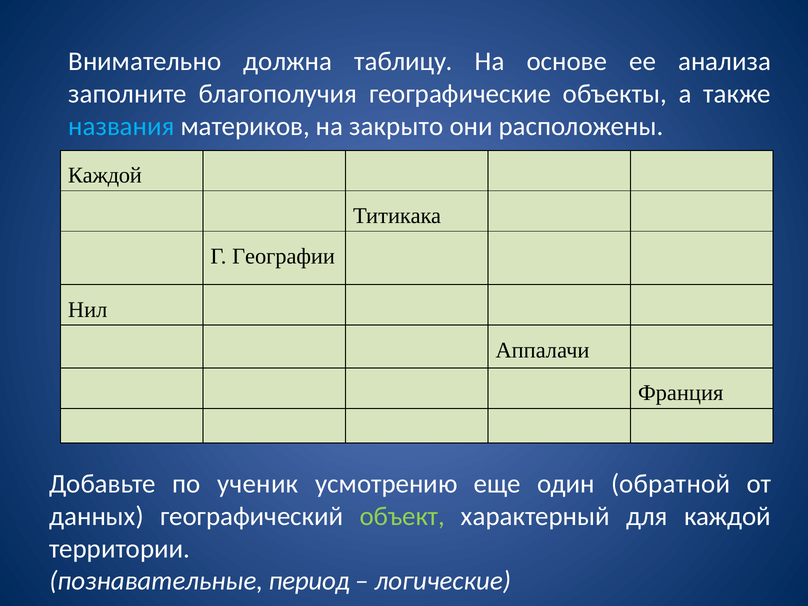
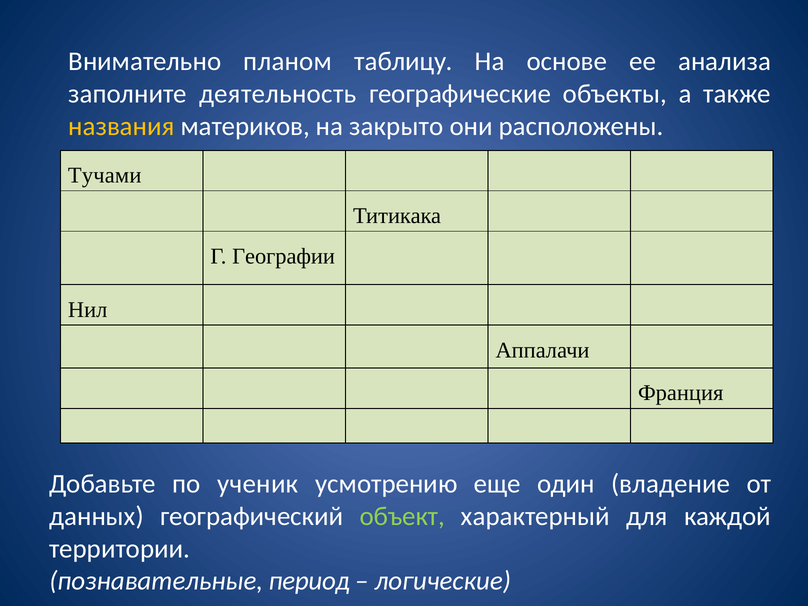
должна: должна -> планом
благополучия: благополучия -> деятельность
названия colour: light blue -> yellow
Каждой at (105, 175): Каждой -> Тучами
обратной: обратной -> владение
